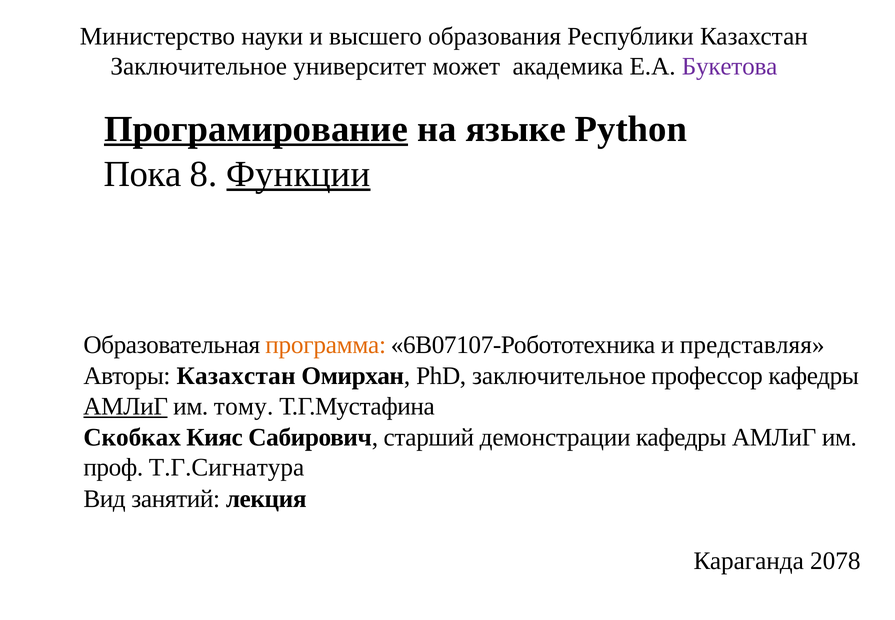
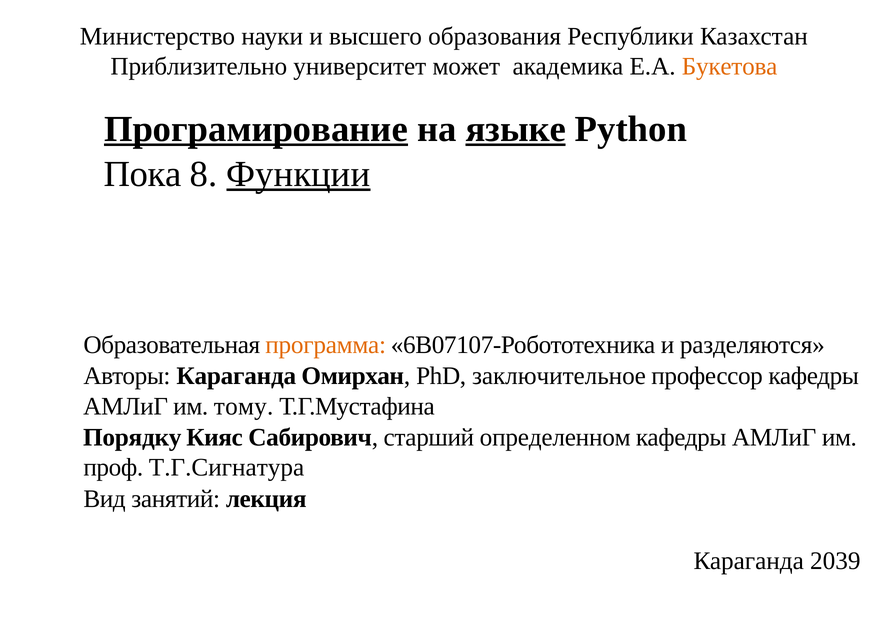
Заключительное at (199, 67): Заключительное -> Приблизительно
Букетова colour: purple -> orange
языке underline: none -> present
представляя: представляя -> разделяются
Авторы Казахстан: Казахстан -> Караганда
АМЛиГ at (126, 406) underline: present -> none
Скобках: Скобках -> Порядку
демонстрации: демонстрации -> определенном
2078: 2078 -> 2039
